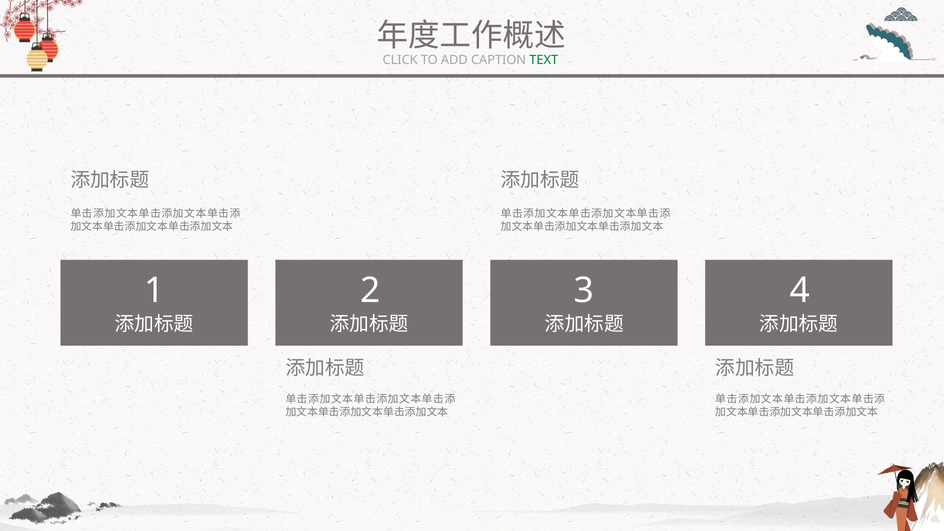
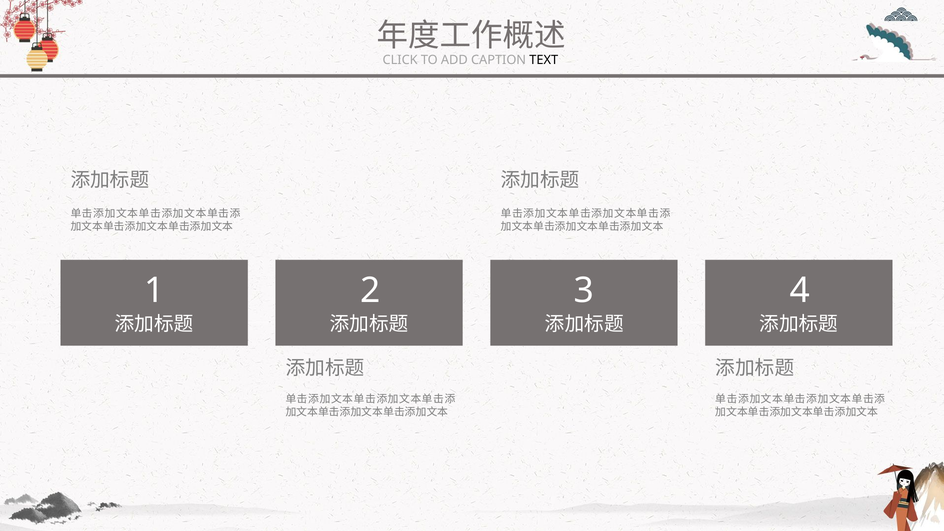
TEXT colour: green -> black
